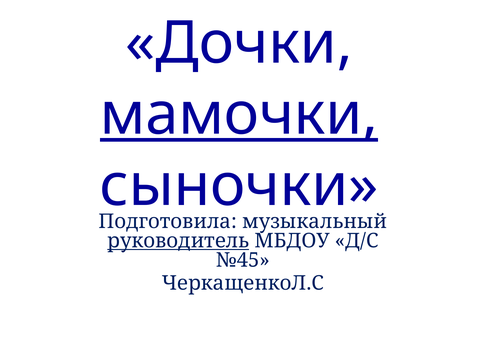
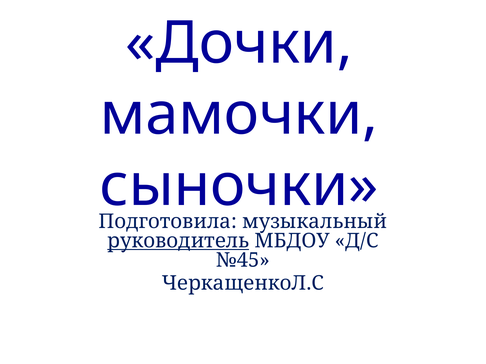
мамочки underline: present -> none
